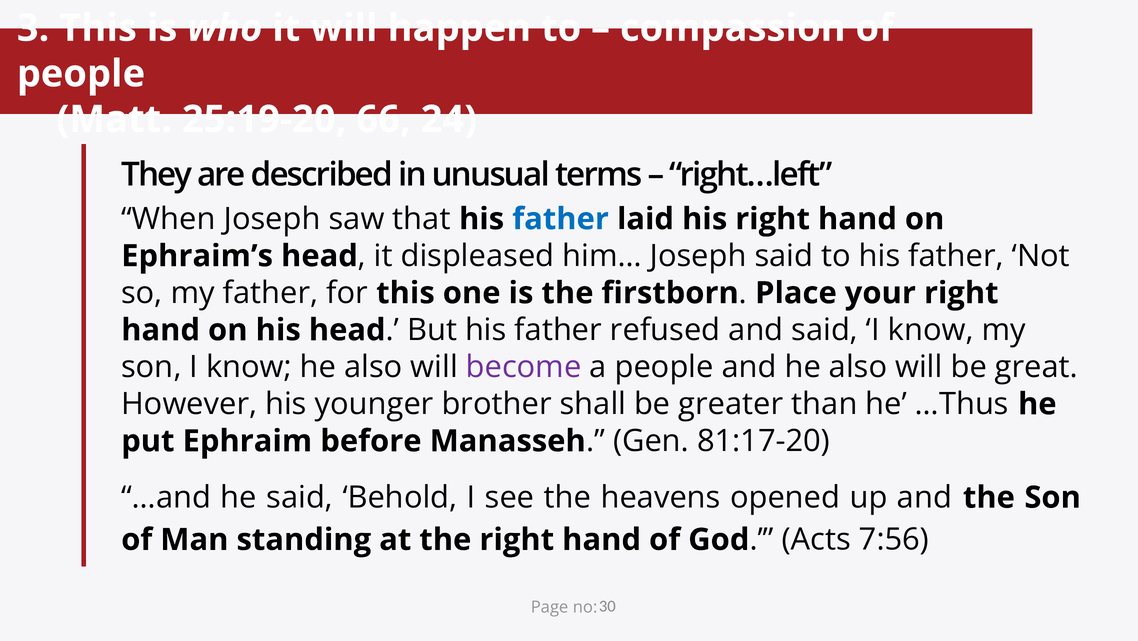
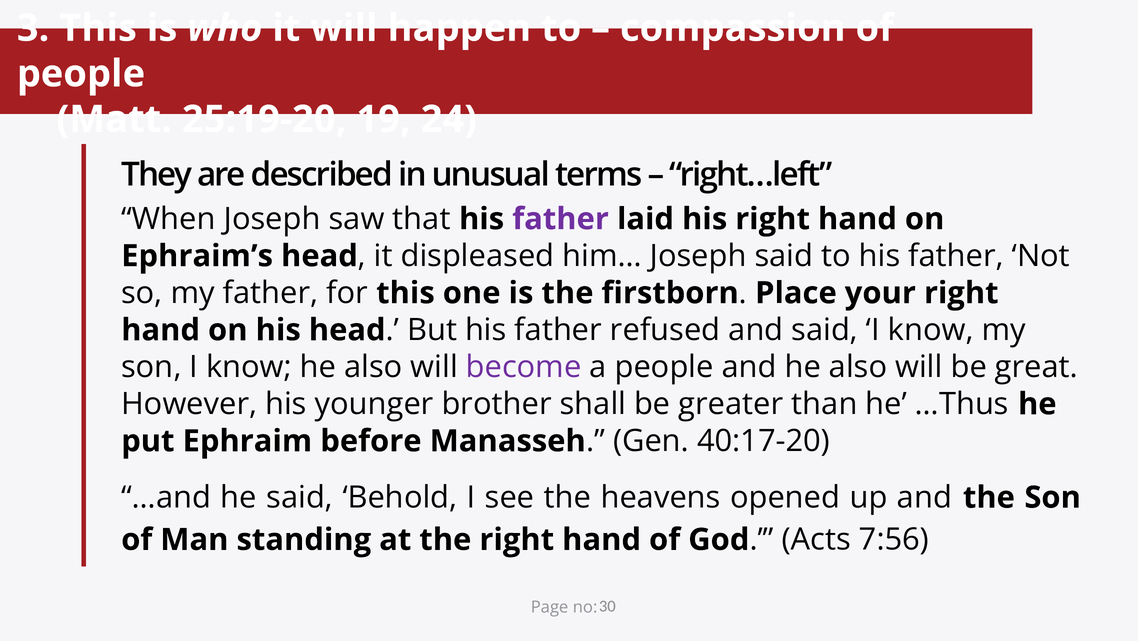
66: 66 -> 19
father at (561, 219) colour: blue -> purple
81:17-20: 81:17-20 -> 40:17-20
